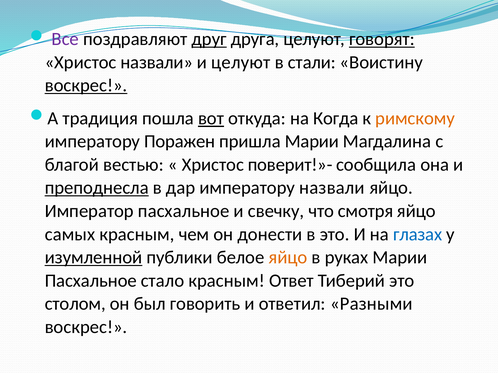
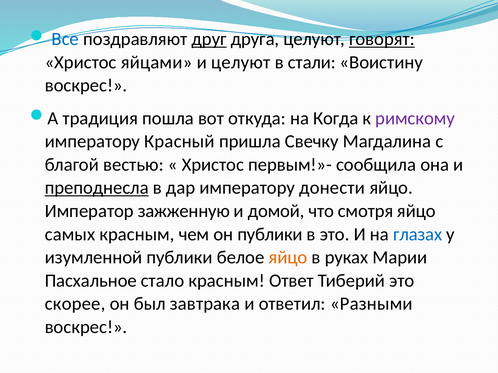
Все colour: purple -> blue
Христос назвали: назвали -> яйцами
воскрес at (86, 86) underline: present -> none
вот underline: present -> none
римскому colour: orange -> purple
Поражен: Поражен -> Красный
пришла Марии: Марии -> Свечку
поверит!»-: поверит!»- -> первым!»-
императору назвали: назвали -> донести
Император пасхальное: пасхальное -> зажженную
свечку: свечку -> домой
он донести: донести -> публики
изумленной underline: present -> none
столом: столом -> скорее
говорить: говорить -> завтрака
